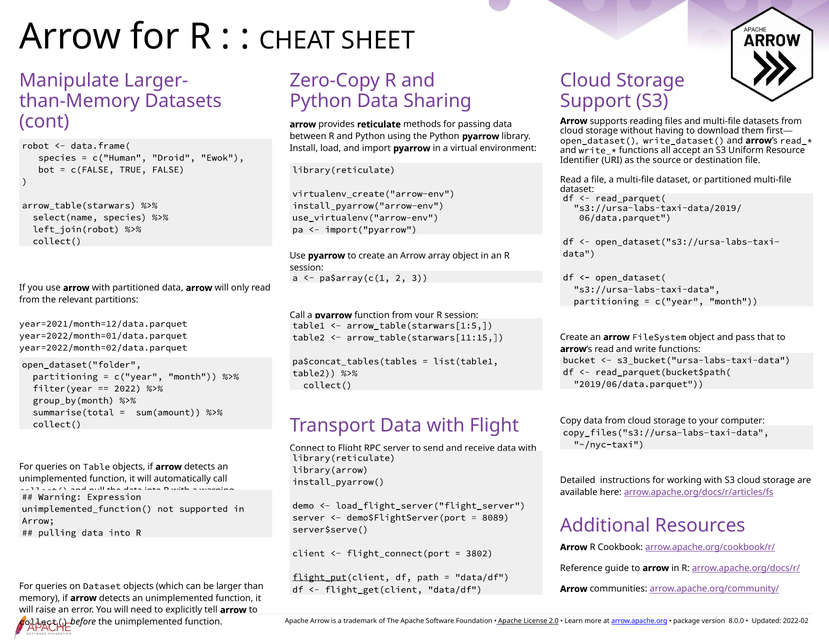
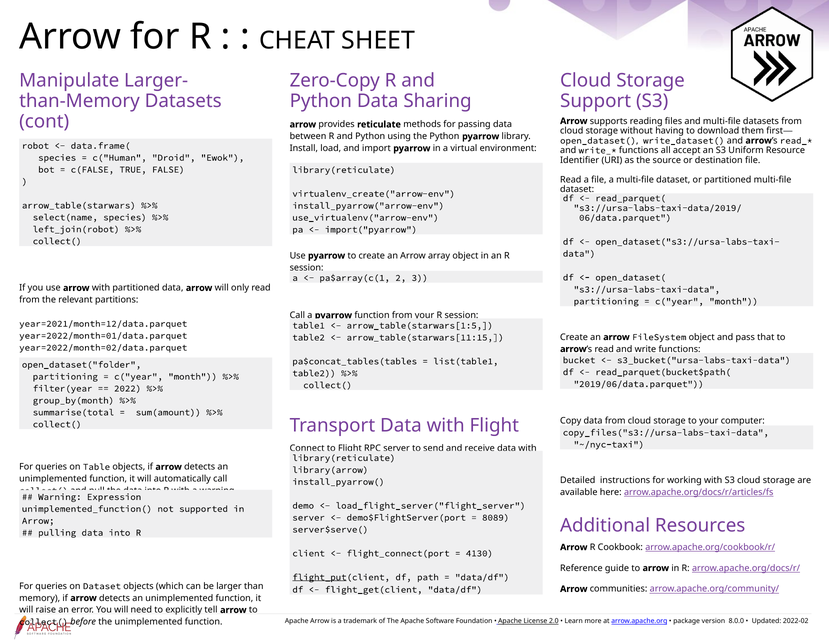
3802: 3802 -> 4130
